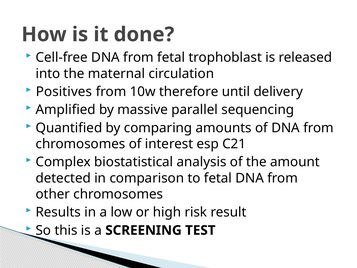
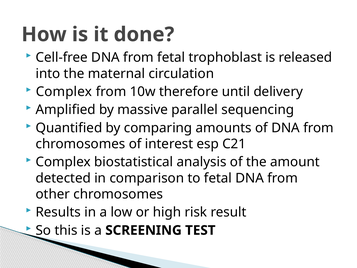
Positives at (64, 92): Positives -> Complex
